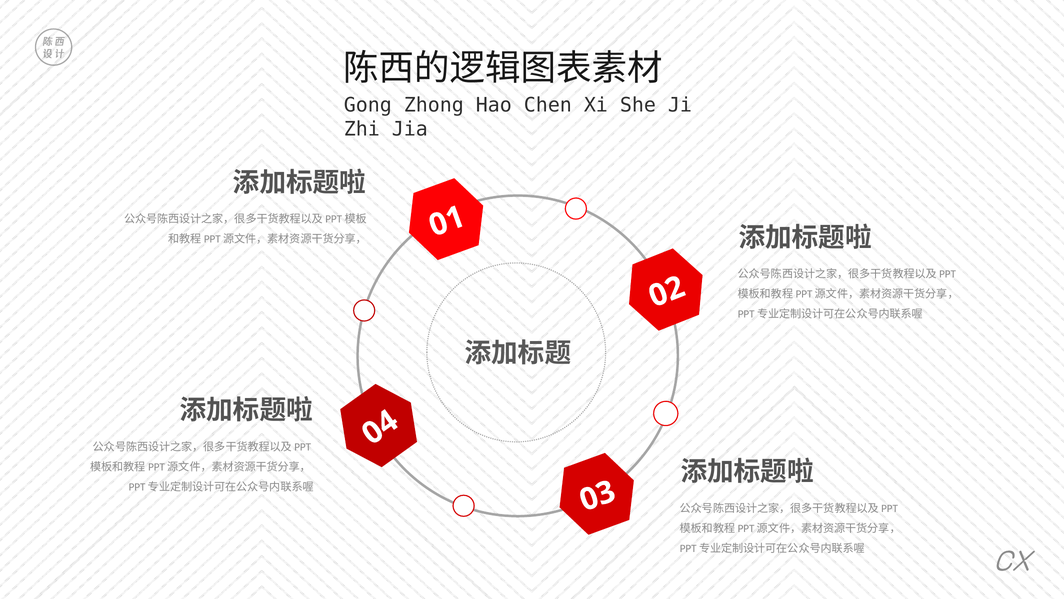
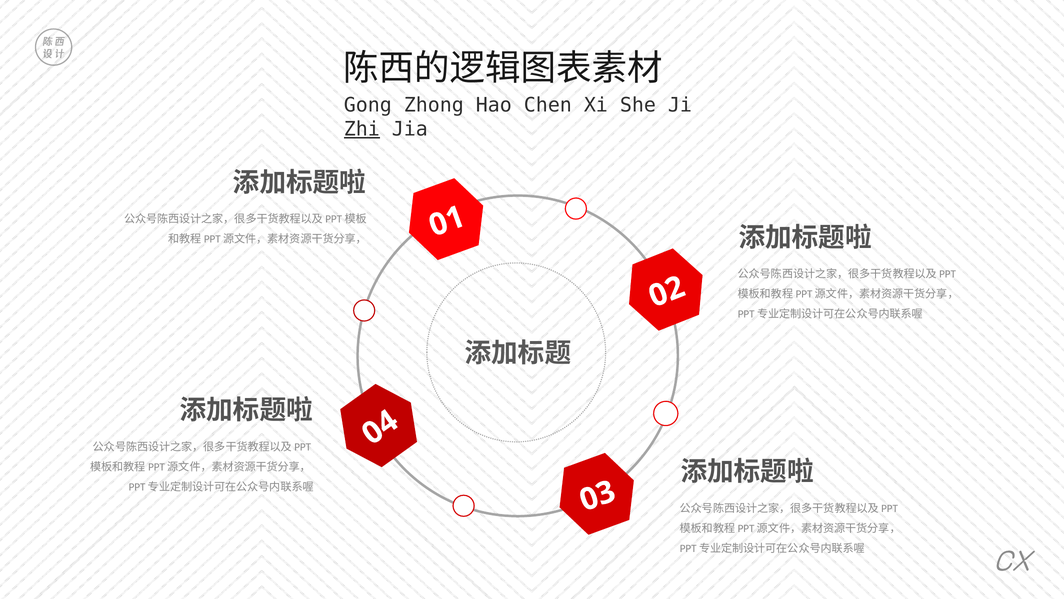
Zhi underline: none -> present
